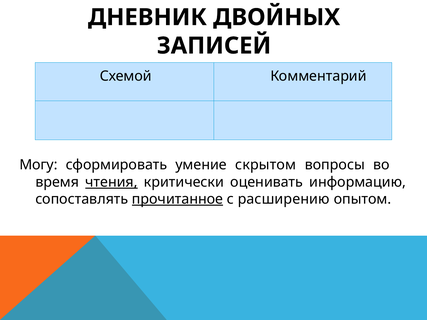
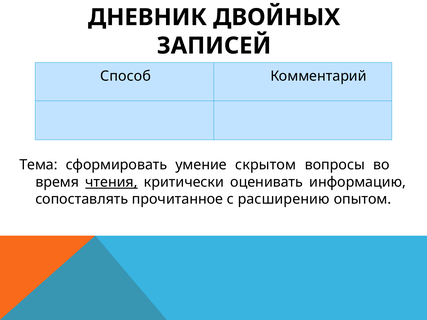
Схемой: Схемой -> Способ
Могу: Могу -> Тема
прочитанное underline: present -> none
